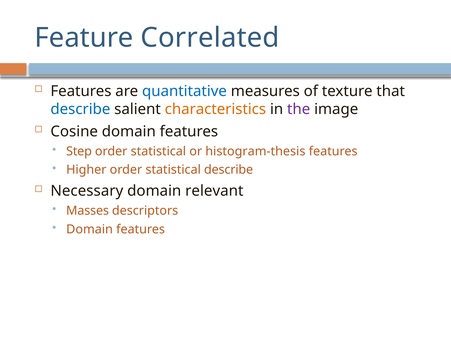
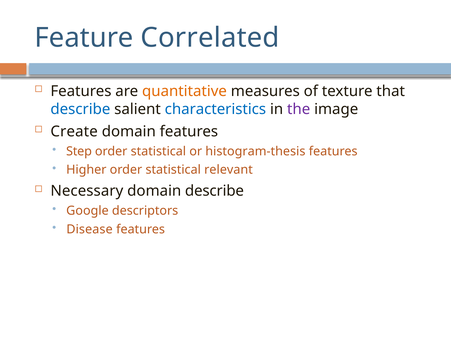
quantitative colour: blue -> orange
characteristics colour: orange -> blue
Cosine: Cosine -> Create
statistical describe: describe -> relevant
domain relevant: relevant -> describe
Masses: Masses -> Google
Domain at (90, 229): Domain -> Disease
